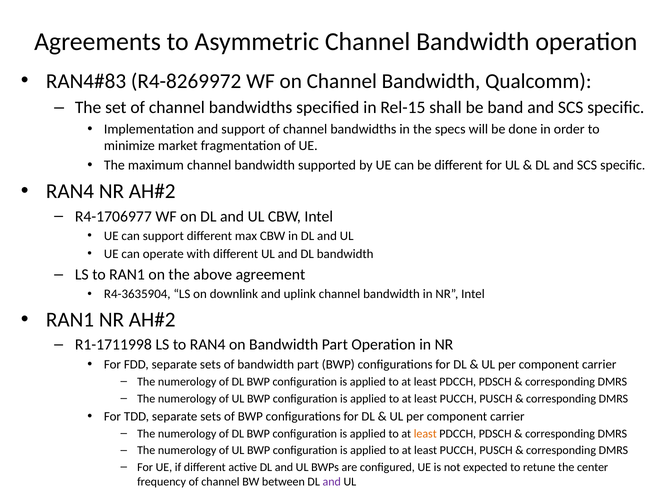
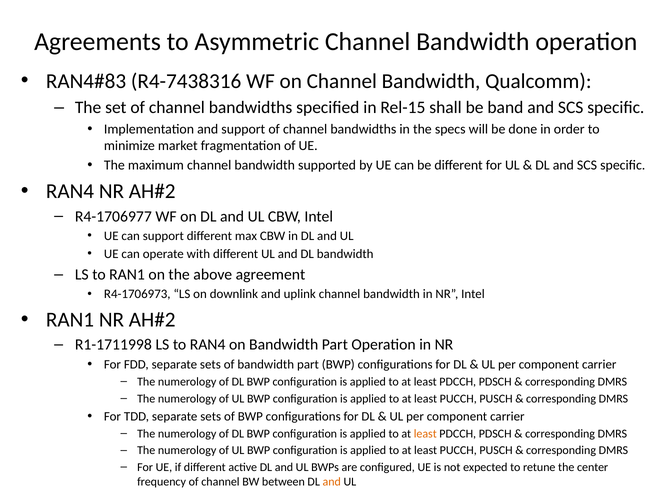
R4-8269972: R4-8269972 -> R4-7438316
R4-3635904: R4-3635904 -> R4-1706973
and at (332, 482) colour: purple -> orange
